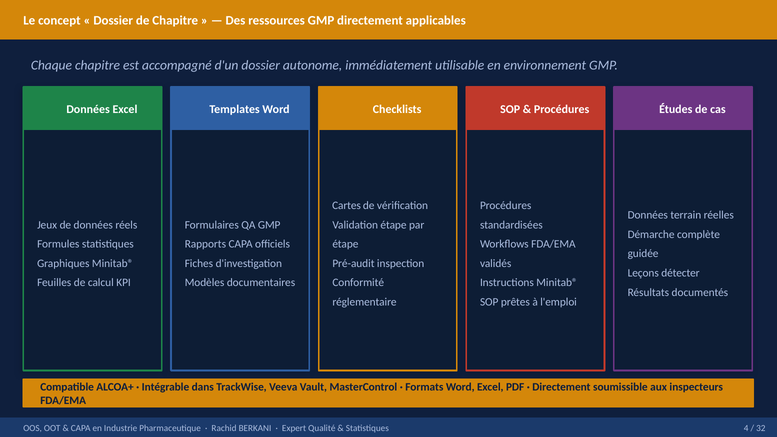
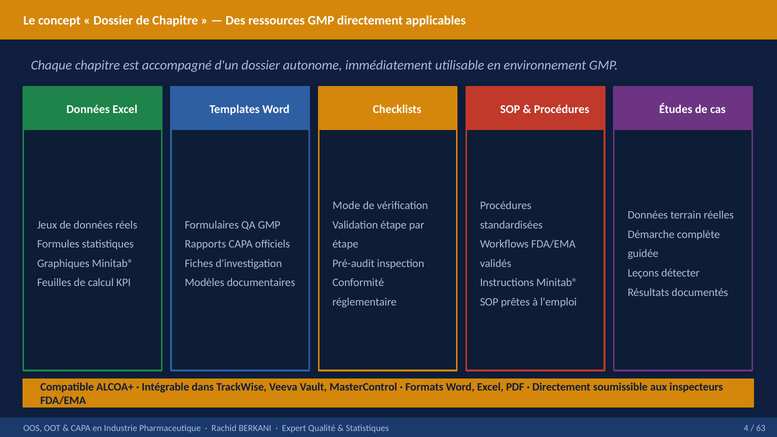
Cartes: Cartes -> Mode
32: 32 -> 63
